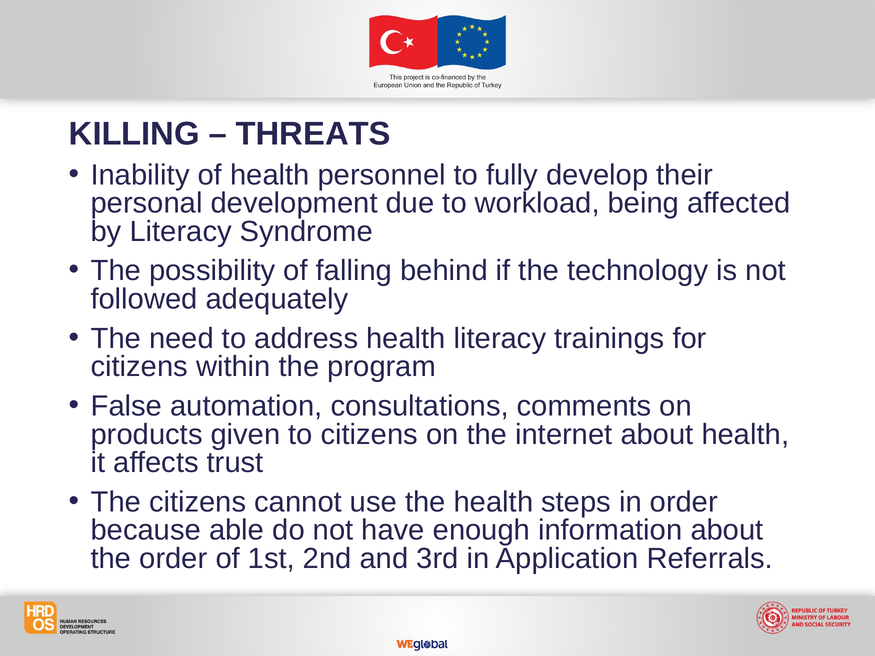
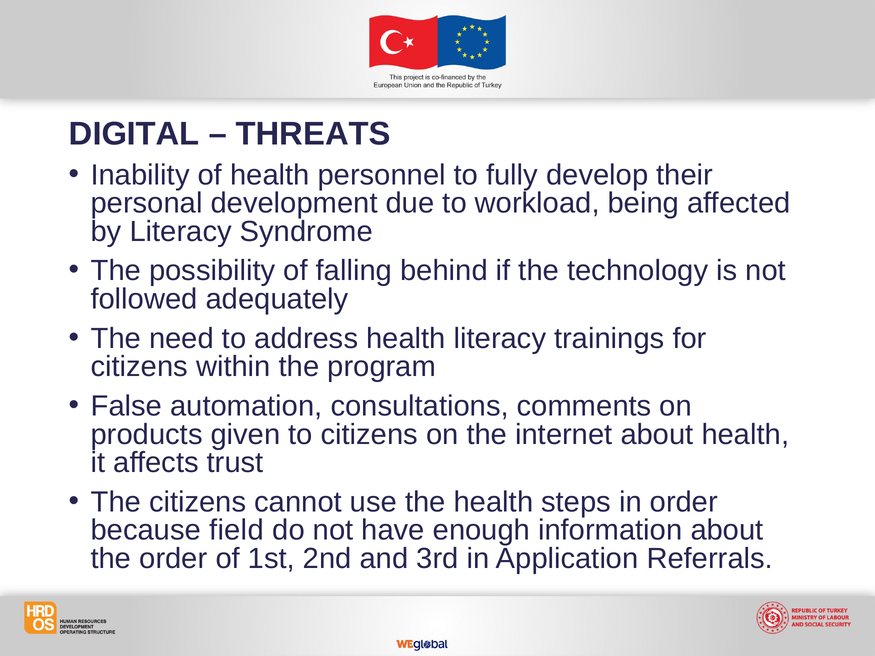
KILLING: KILLING -> DIGITAL
able: able -> field
